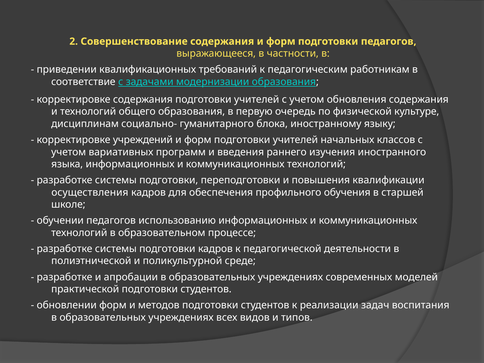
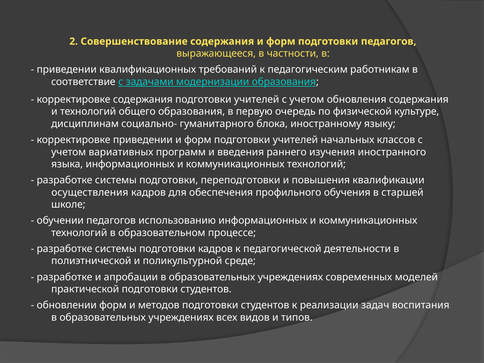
корректировке учреждений: учреждений -> приведении
